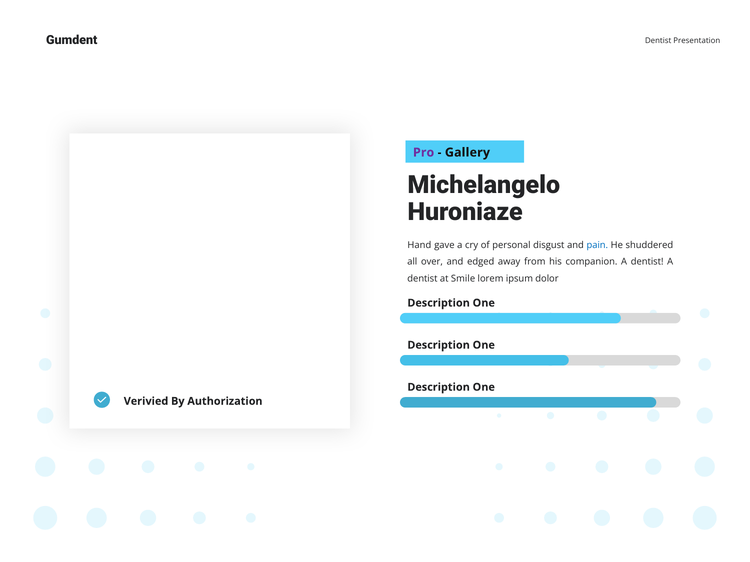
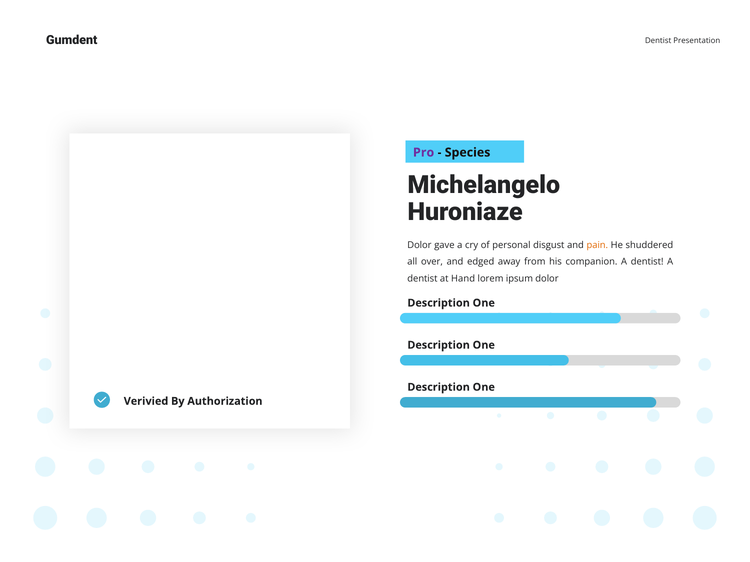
Gallery: Gallery -> Species
Hand at (419, 245): Hand -> Dolor
pain colour: blue -> orange
Smile: Smile -> Hand
